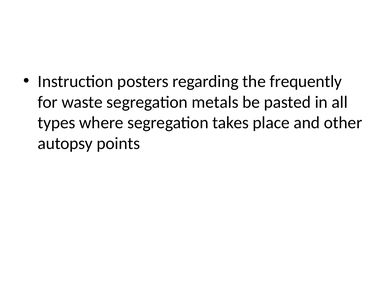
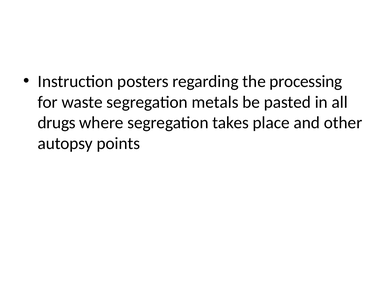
frequently: frequently -> processing
types: types -> drugs
